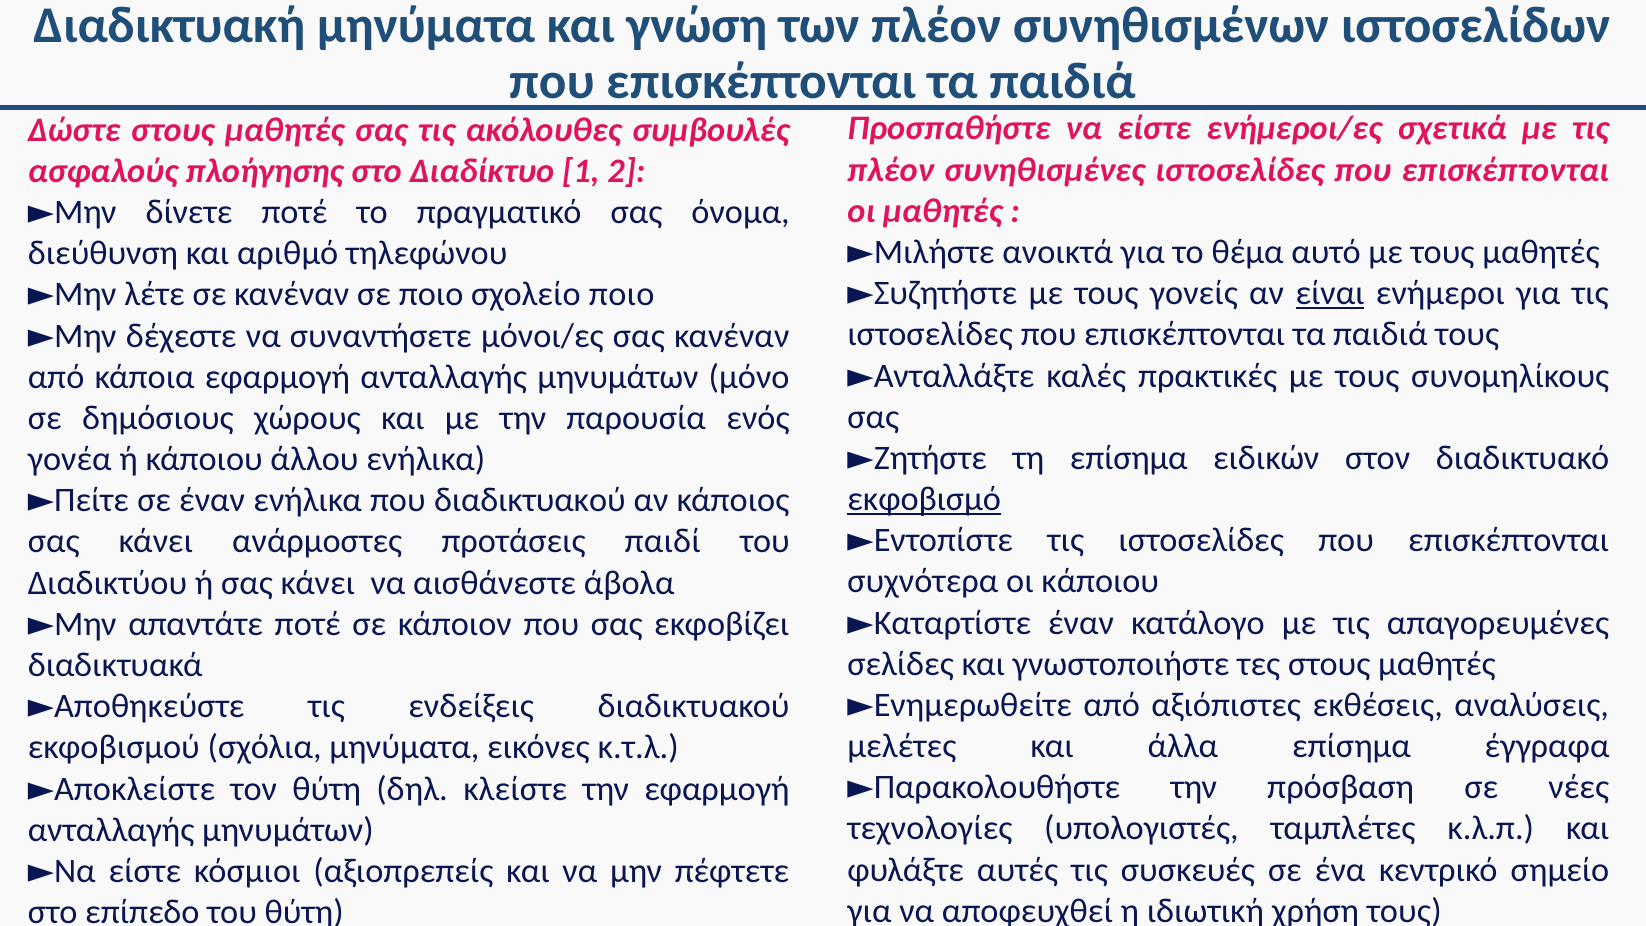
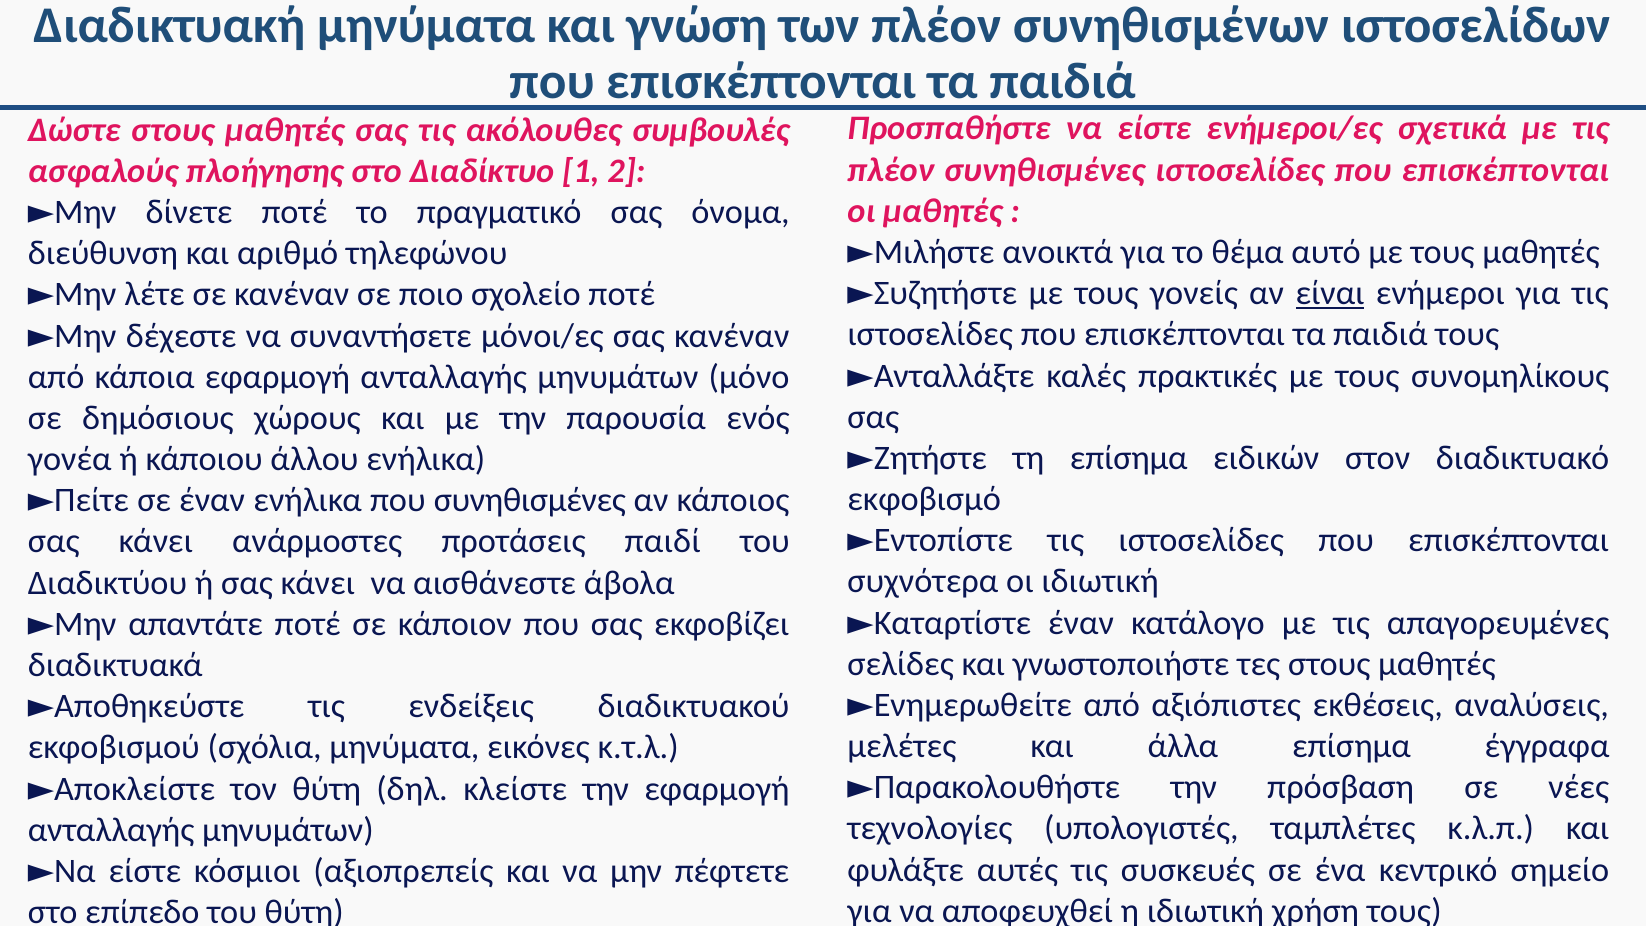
σχολείο ποιο: ποιο -> ποτέ
εκφοβισμό underline: present -> none
που διαδικτυακού: διαδικτυακού -> συνηθισμένες
οι κάποιου: κάποιου -> ιδιωτική
